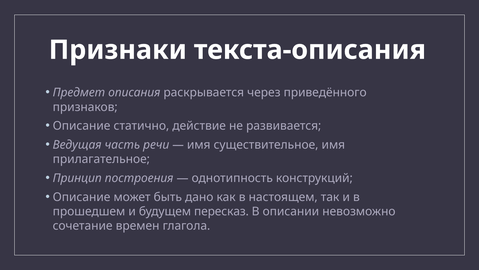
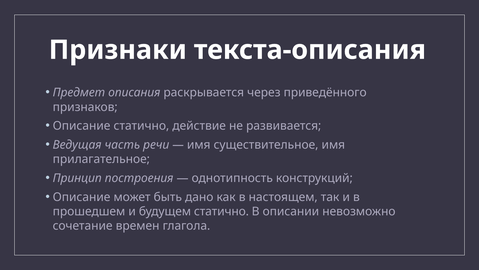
будущем пересказ: пересказ -> статично
